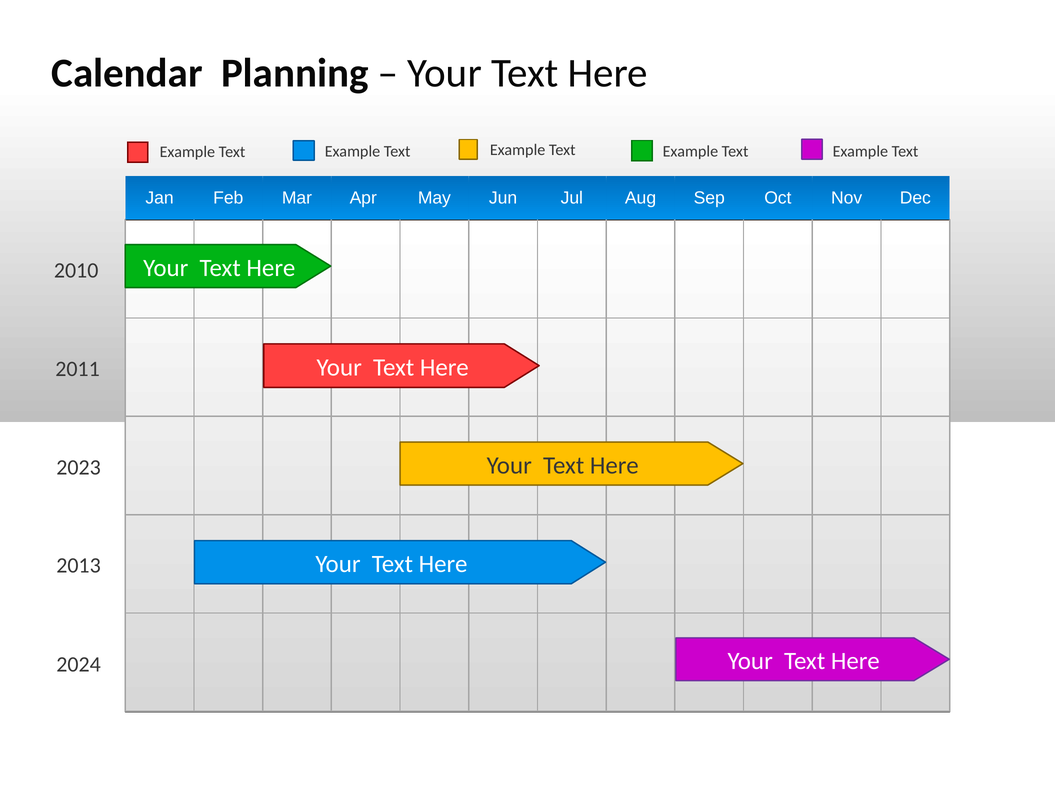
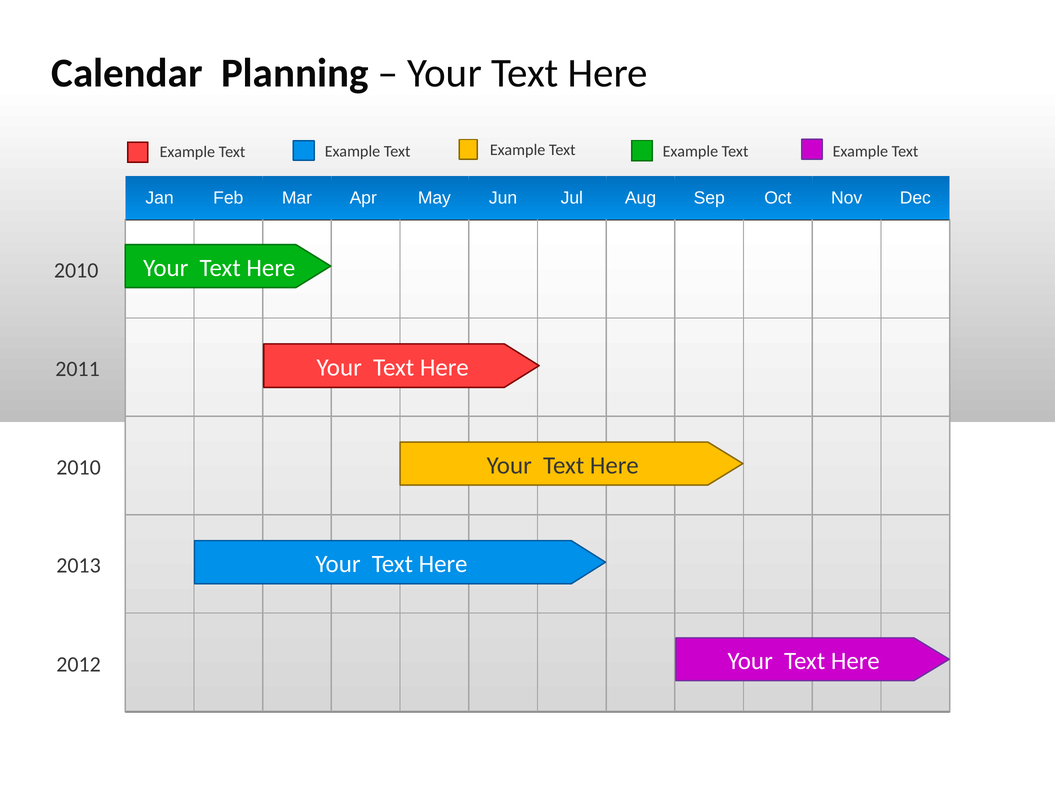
2023 at (79, 467): 2023 -> 2010
2024: 2024 -> 2012
